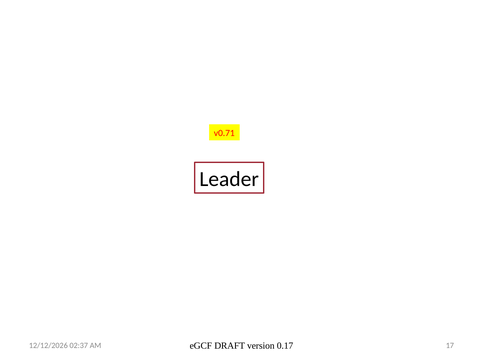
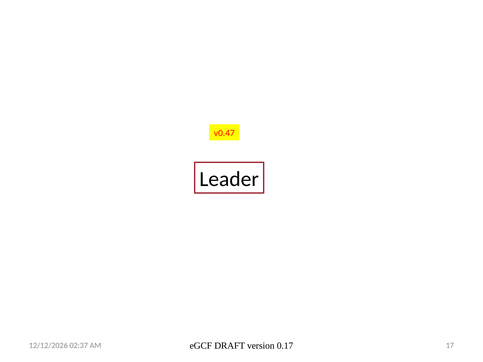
v0.71: v0.71 -> v0.47
